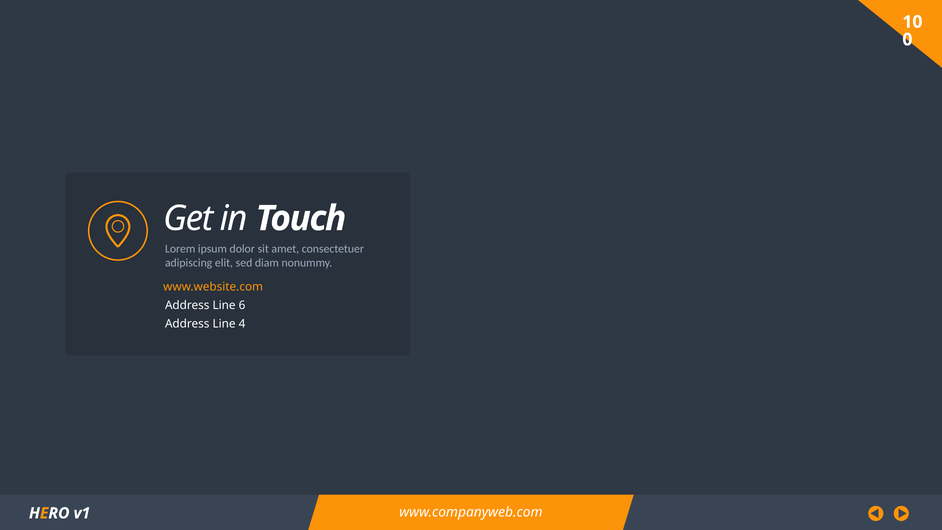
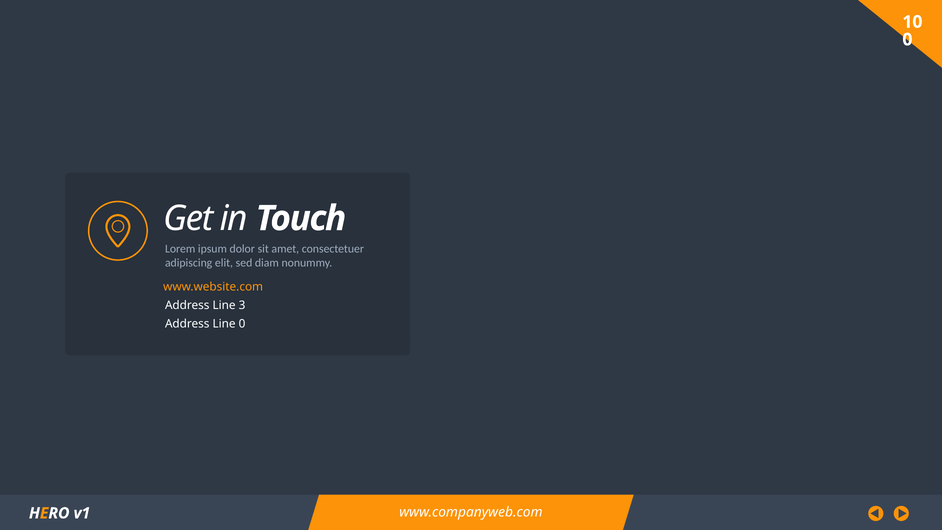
6: 6 -> 3
Line 4: 4 -> 0
